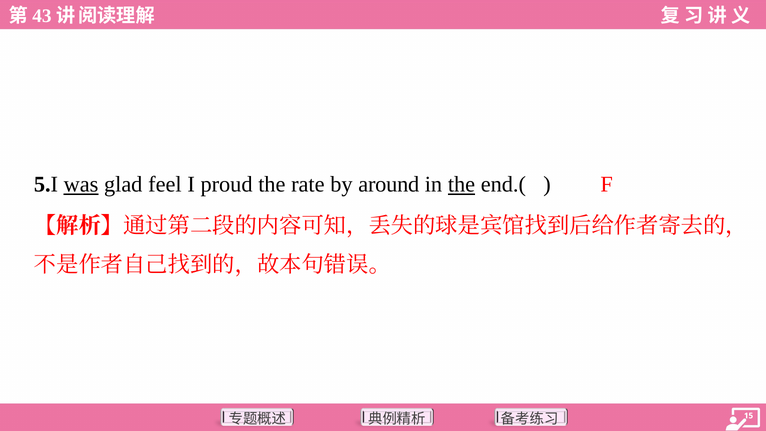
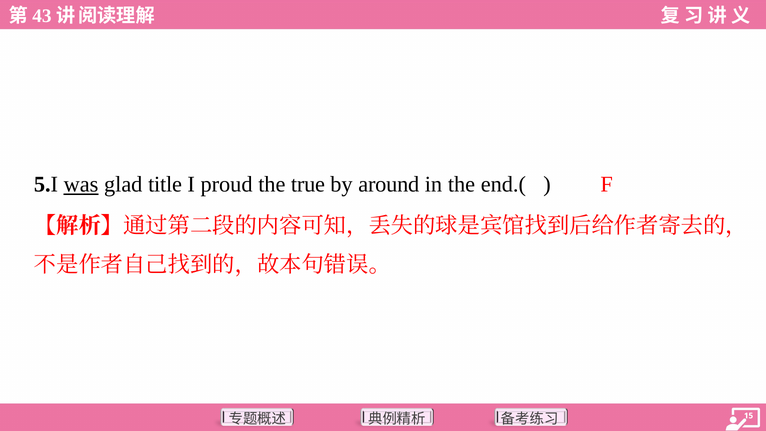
feel: feel -> title
rate: rate -> true
the at (462, 184) underline: present -> none
